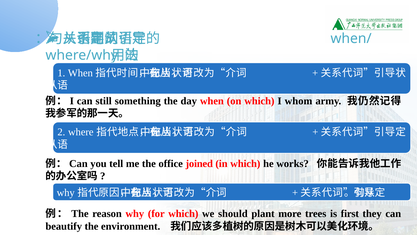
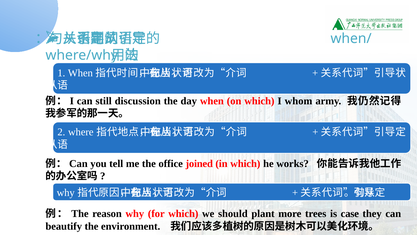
something: something -> discussion
first: first -> case
